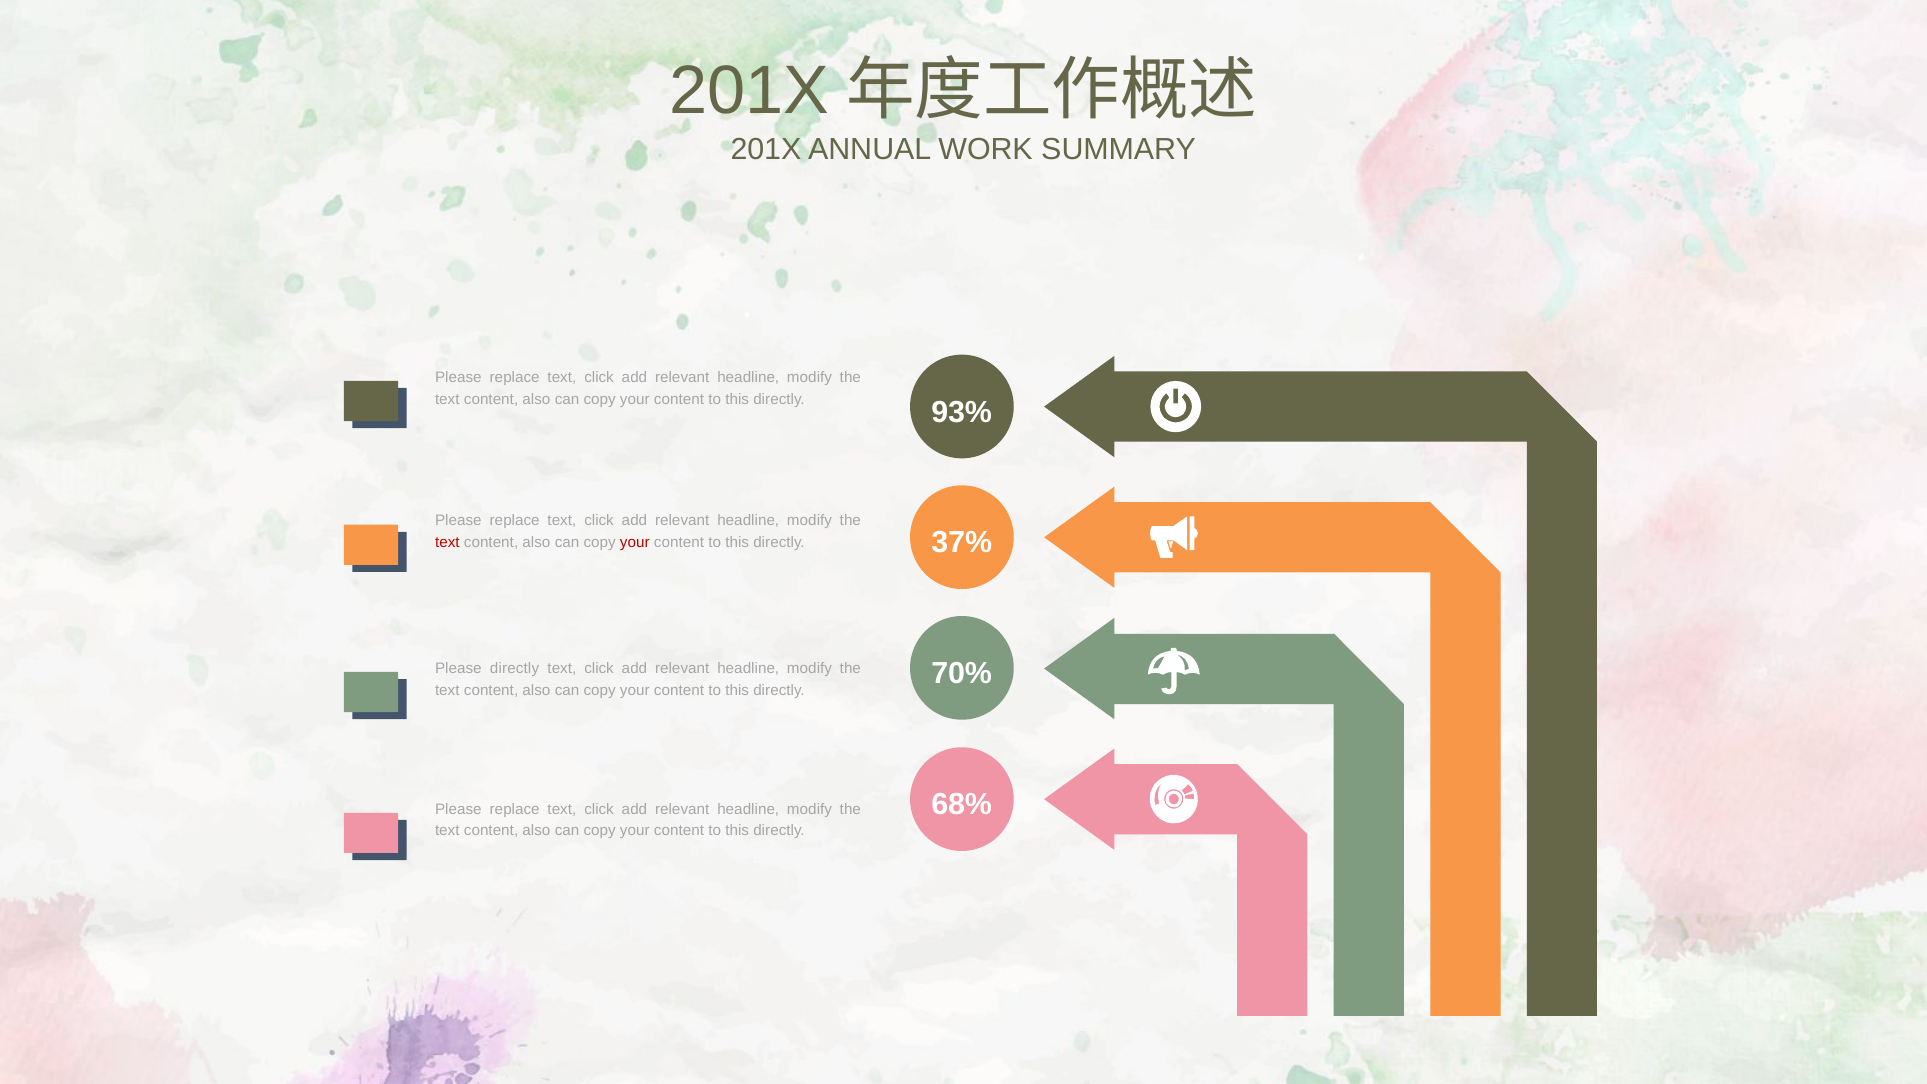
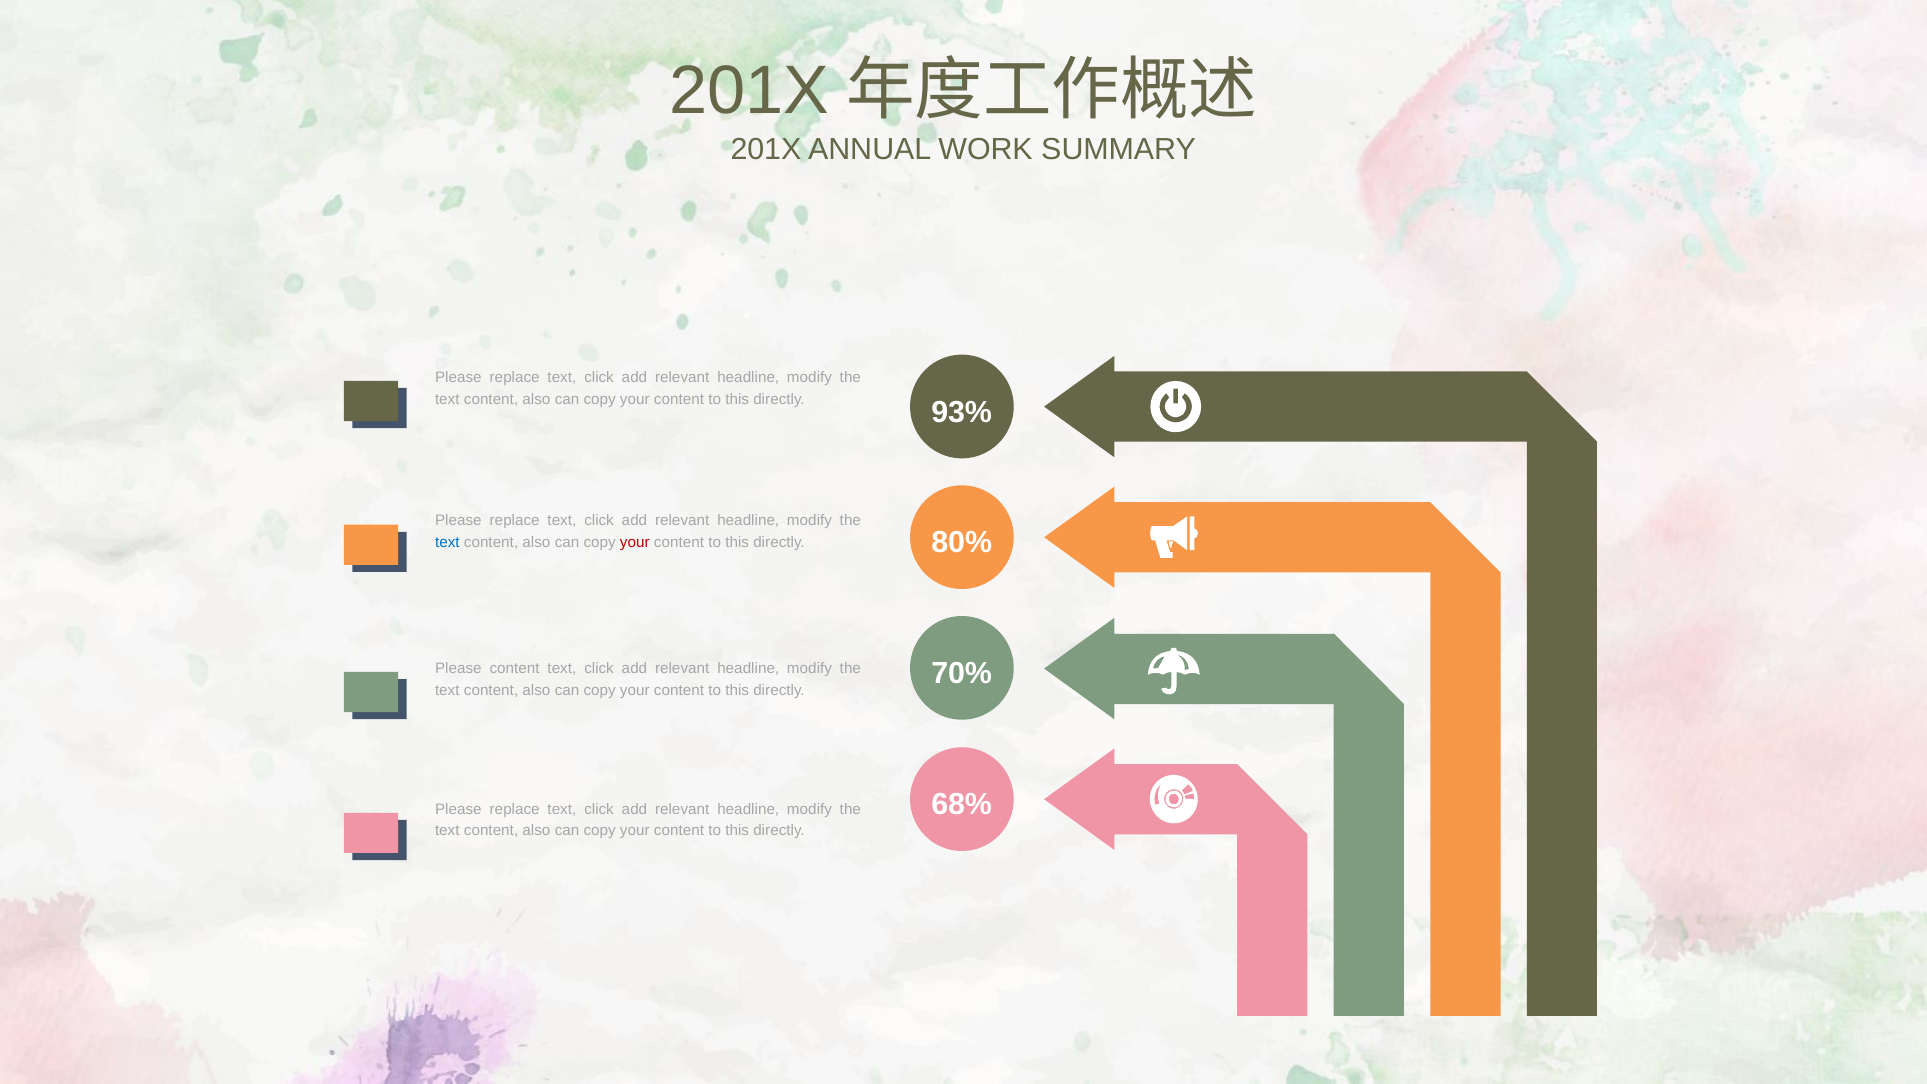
37%: 37% -> 80%
text at (447, 543) colour: red -> blue
Please directly: directly -> content
